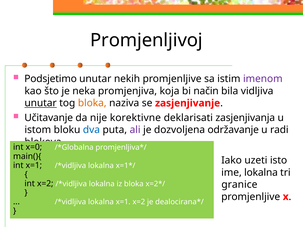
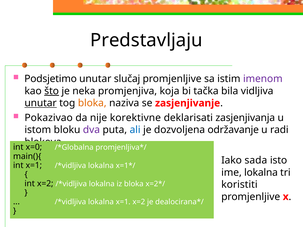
Promjenljivoj: Promjenljivoj -> Predstavljaju
nekih: nekih -> slučaj
što underline: none -> present
način: način -> tačka
Učitavanje: Učitavanje -> Pokazivao
dva colour: blue -> purple
ali colour: purple -> blue
uzeti: uzeti -> sada
granice: granice -> koristiti
